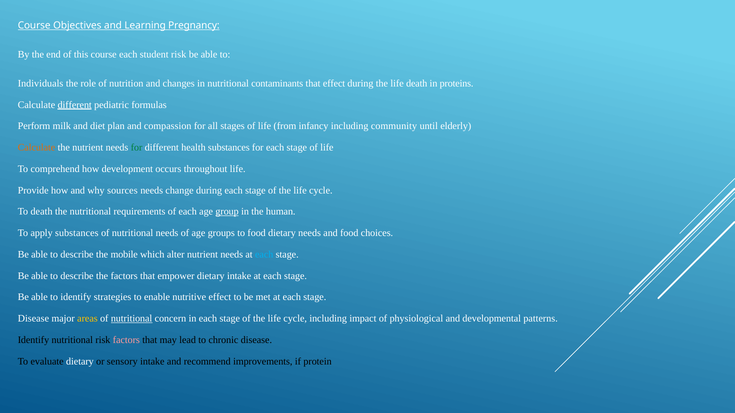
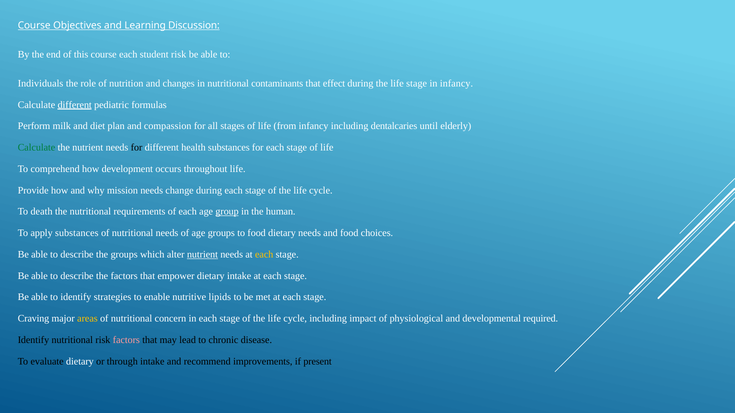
Pregnancy: Pregnancy -> Discussion
life death: death -> stage
in proteins: proteins -> infancy
community: community -> dentalcaries
Calculate at (36, 148) colour: orange -> green
for at (137, 148) colour: green -> black
sources: sources -> mission
the mobile: mobile -> groups
nutrient at (202, 255) underline: none -> present
each at (264, 255) colour: light blue -> yellow
nutritive effect: effect -> lipids
Disease at (33, 319): Disease -> Craving
nutritional at (132, 319) underline: present -> none
patterns: patterns -> required
sensory: sensory -> through
protein: protein -> present
